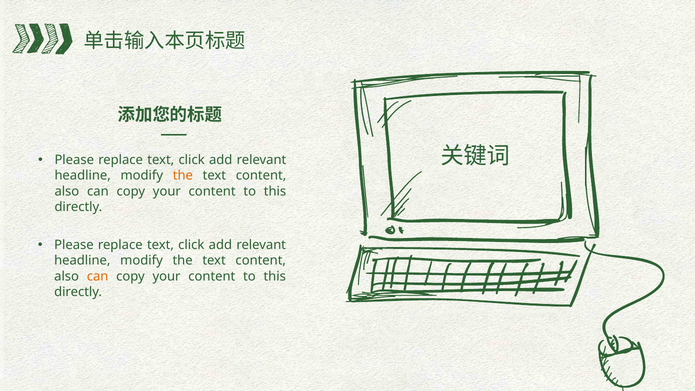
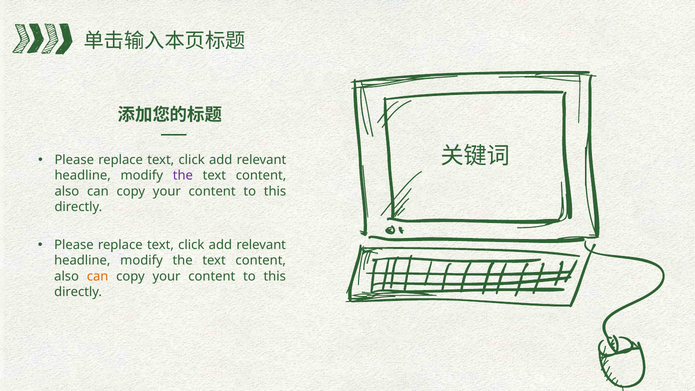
the at (183, 176) colour: orange -> purple
